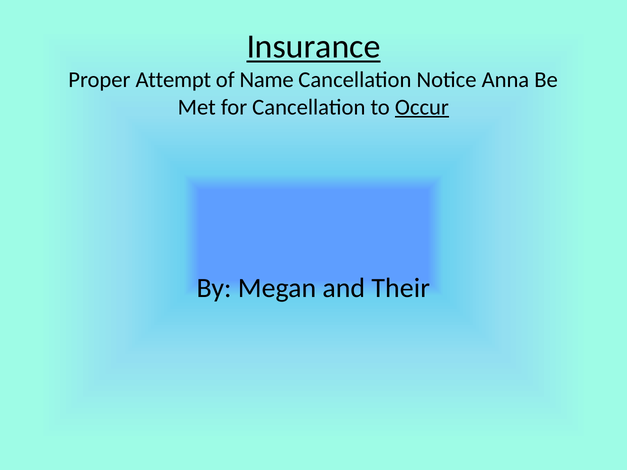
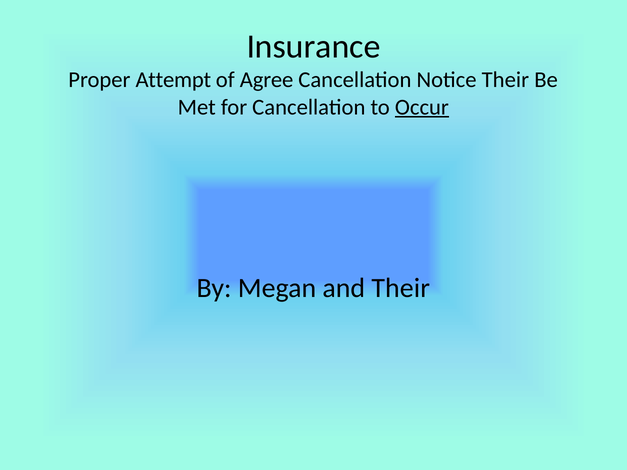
Insurance underline: present -> none
Name: Name -> Agree
Notice Anna: Anna -> Their
